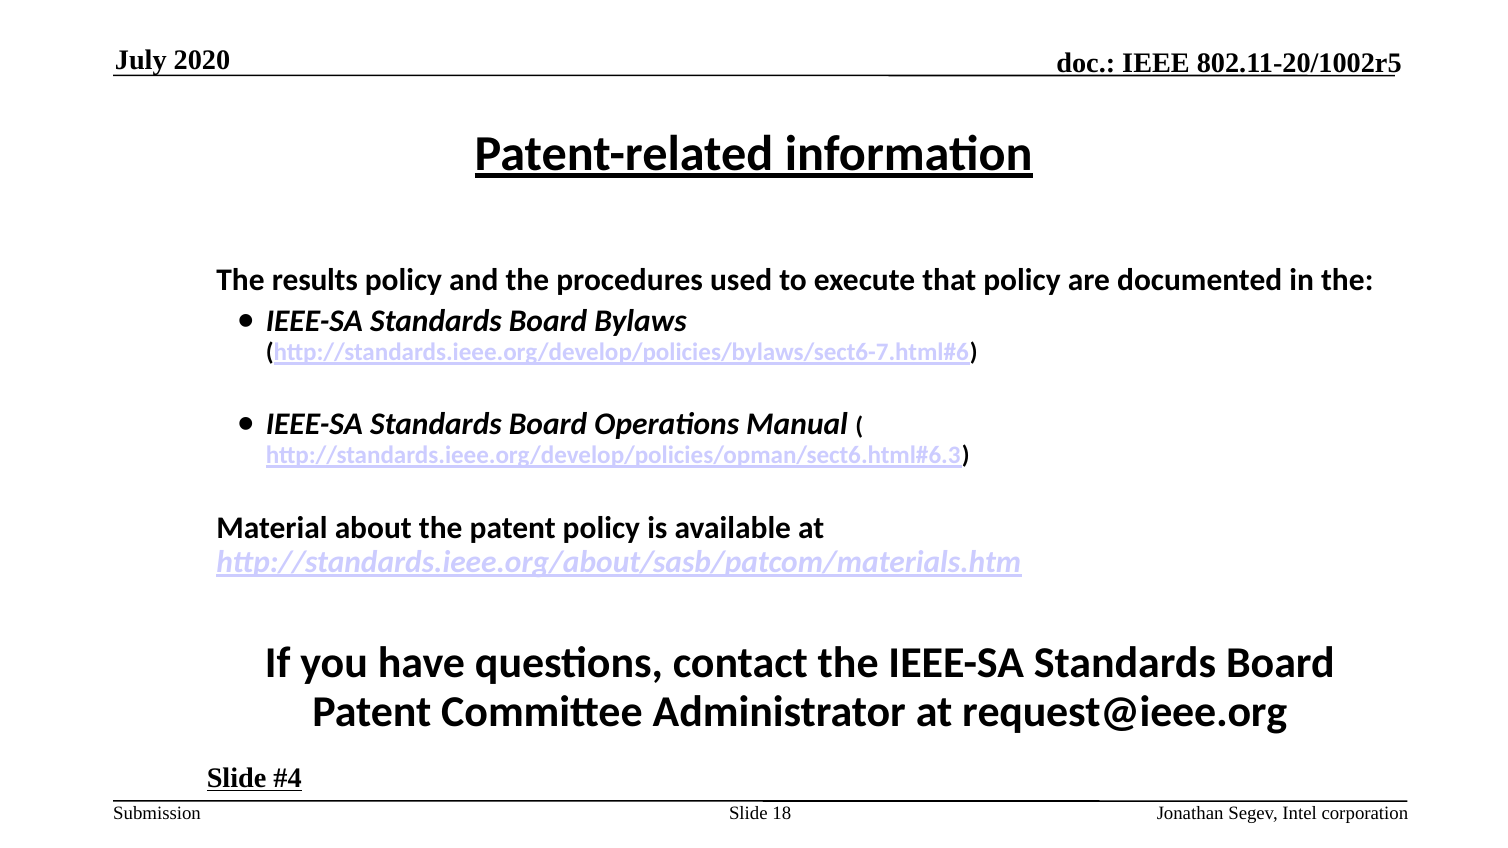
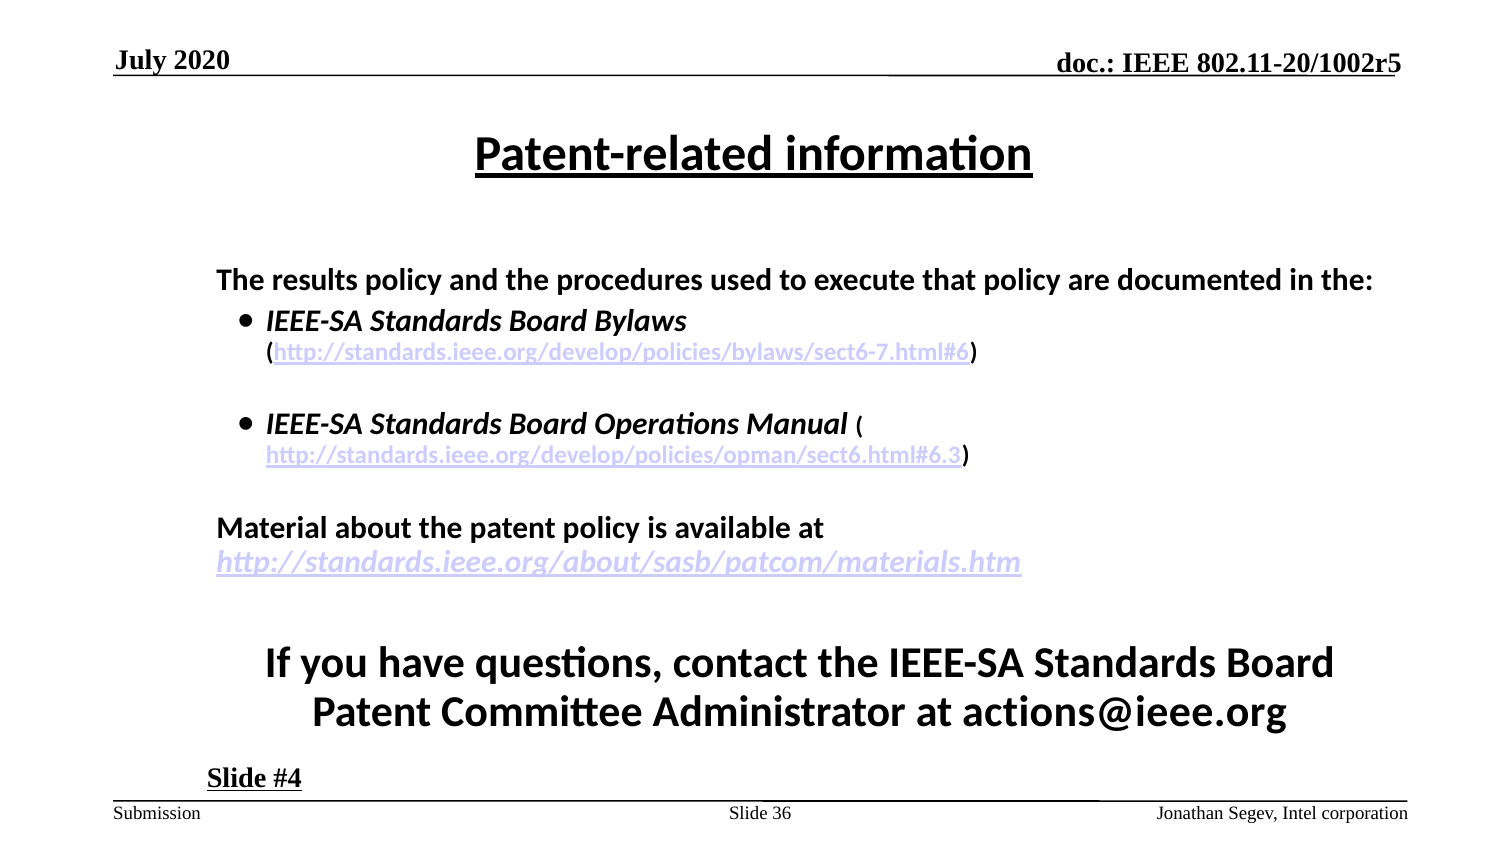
request@ieee.org: request@ieee.org -> actions@ieee.org
18: 18 -> 36
